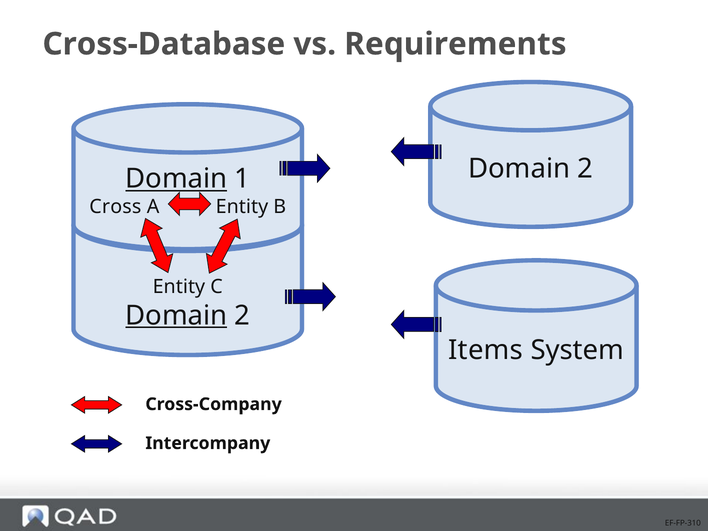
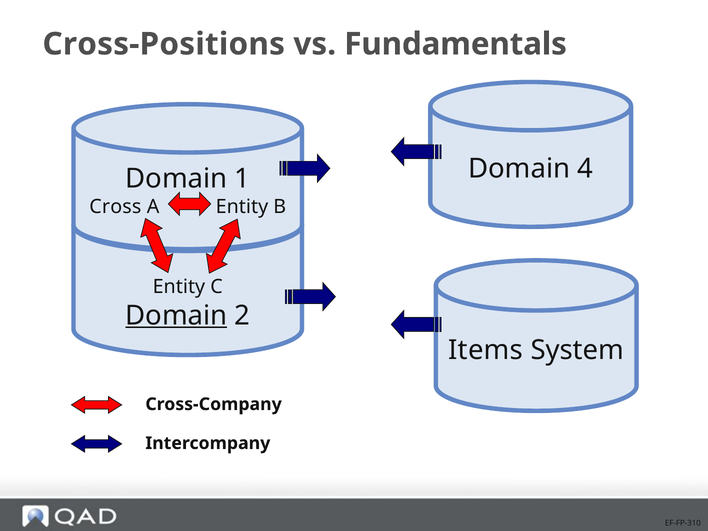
Cross-Database: Cross-Database -> Cross-Positions
Requirements: Requirements -> Fundamentals
2 at (585, 168): 2 -> 4
Domain at (176, 179) underline: present -> none
